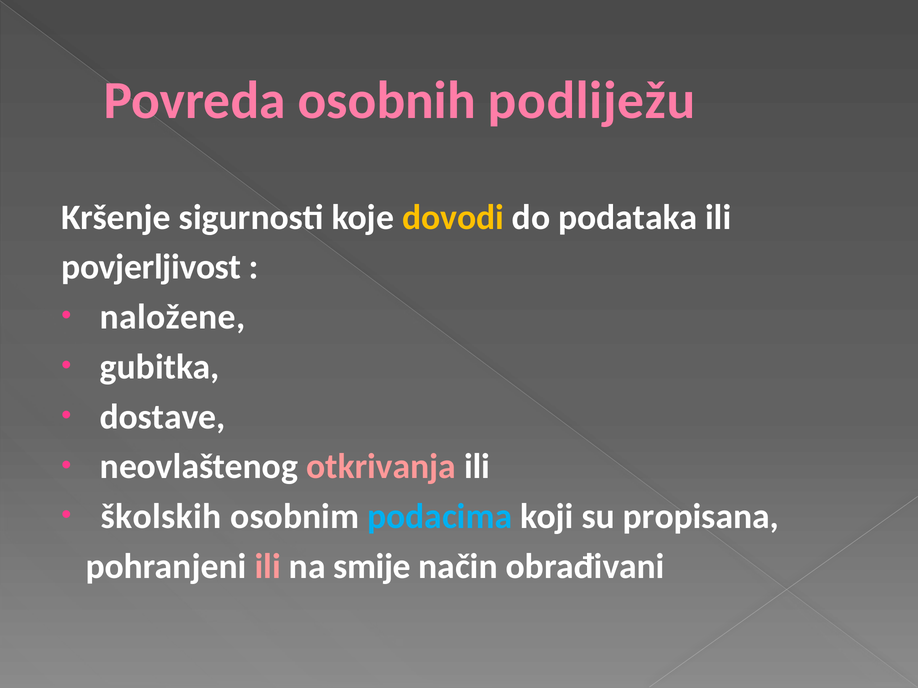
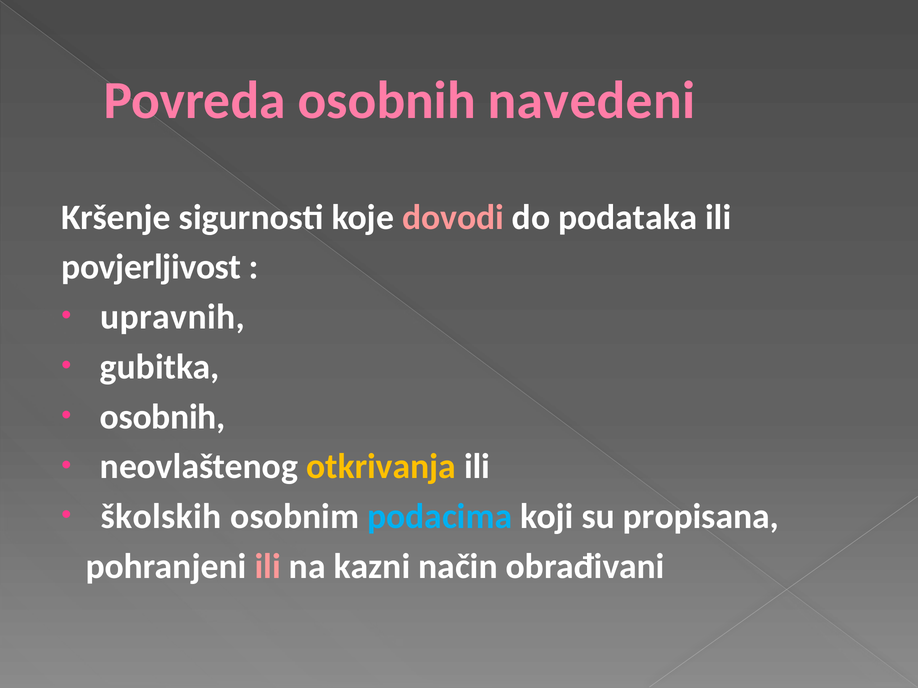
podliježu: podliježu -> navedeni
dovodi colour: yellow -> pink
naložene: naložene -> upravnih
dostave at (163, 417): dostave -> osobnih
otkrivanja colour: pink -> yellow
smije: smije -> kazni
